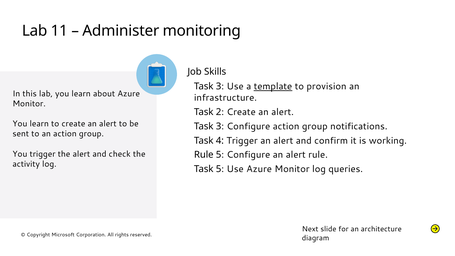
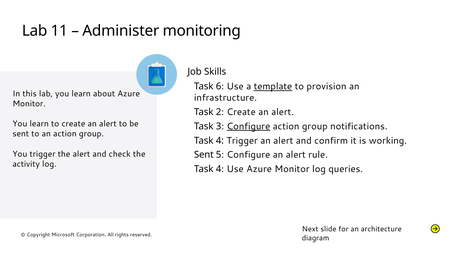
3 at (219, 86): 3 -> 6
Configure at (248, 126) underline: none -> present
Rule at (204, 155): Rule -> Sent
5 at (219, 169): 5 -> 4
